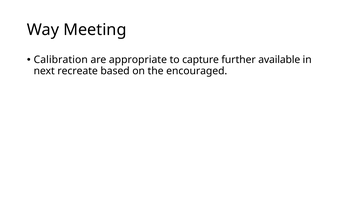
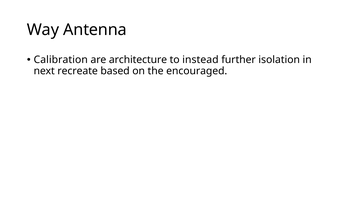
Meeting: Meeting -> Antenna
appropriate: appropriate -> architecture
capture: capture -> instead
available: available -> isolation
